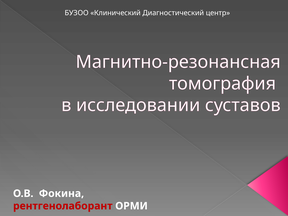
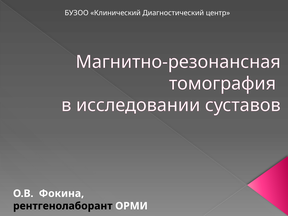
рентгенолаборант colour: red -> black
